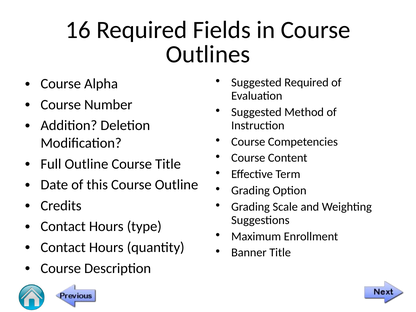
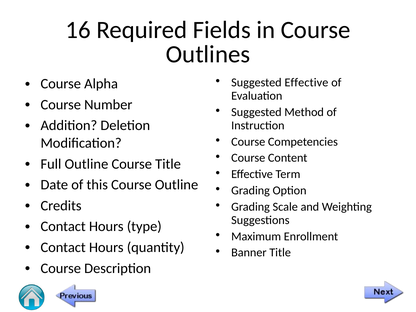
Suggested Required: Required -> Effective
